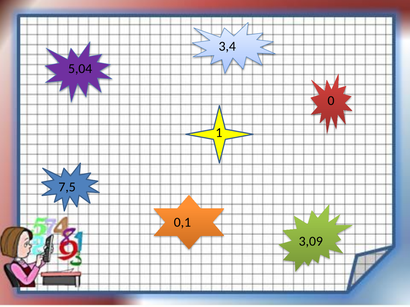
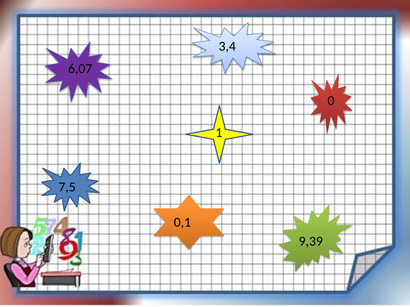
5,04: 5,04 -> 6,07
3,09: 3,09 -> 9,39
